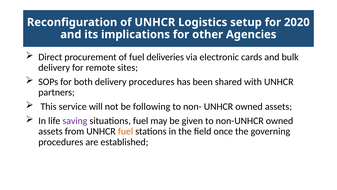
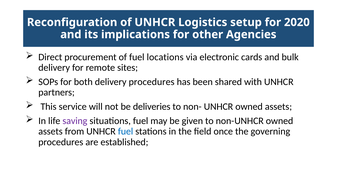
deliveries: deliveries -> locations
following: following -> deliveries
fuel at (126, 131) colour: orange -> blue
